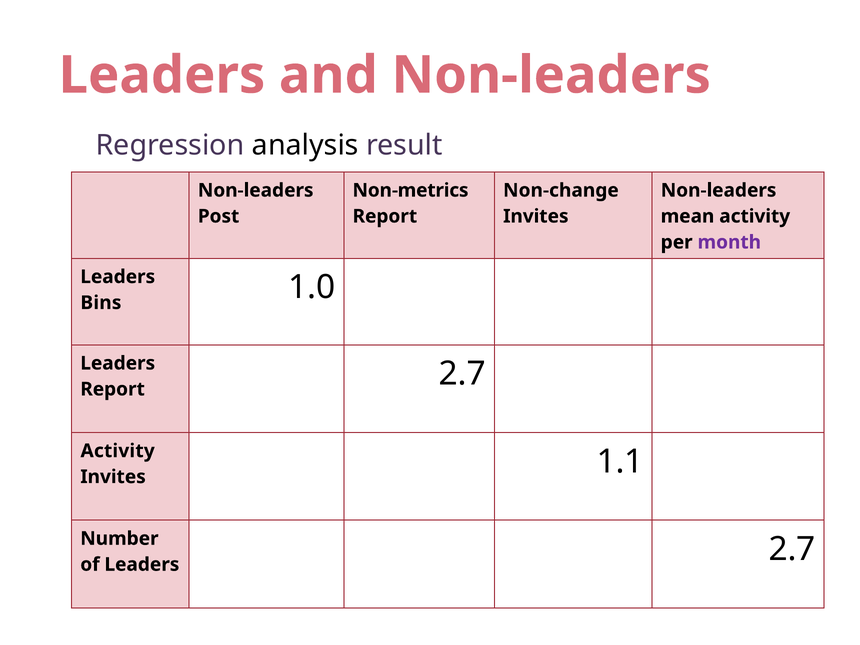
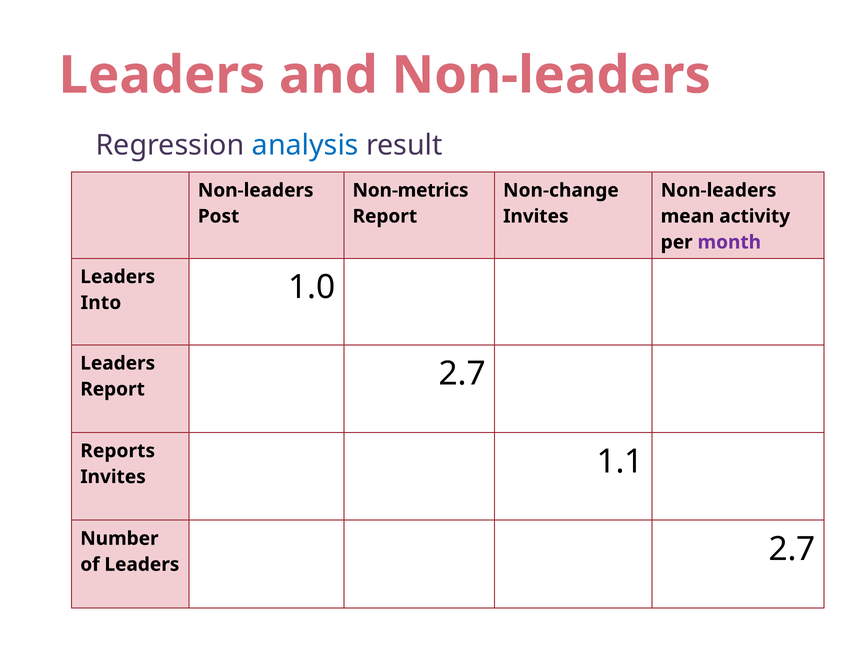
analysis colour: black -> blue
Bins: Bins -> Into
Activity at (118, 451): Activity -> Reports
